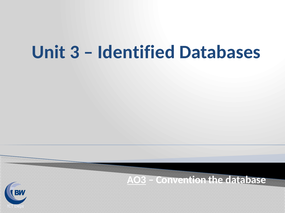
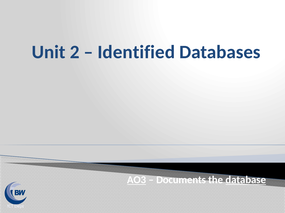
3: 3 -> 2
Convention: Convention -> Documents
database underline: none -> present
